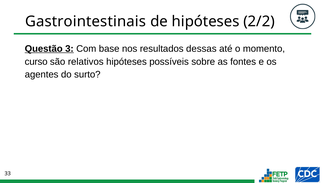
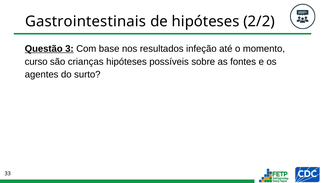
dessas: dessas -> infeção
relativos: relativos -> crianças
